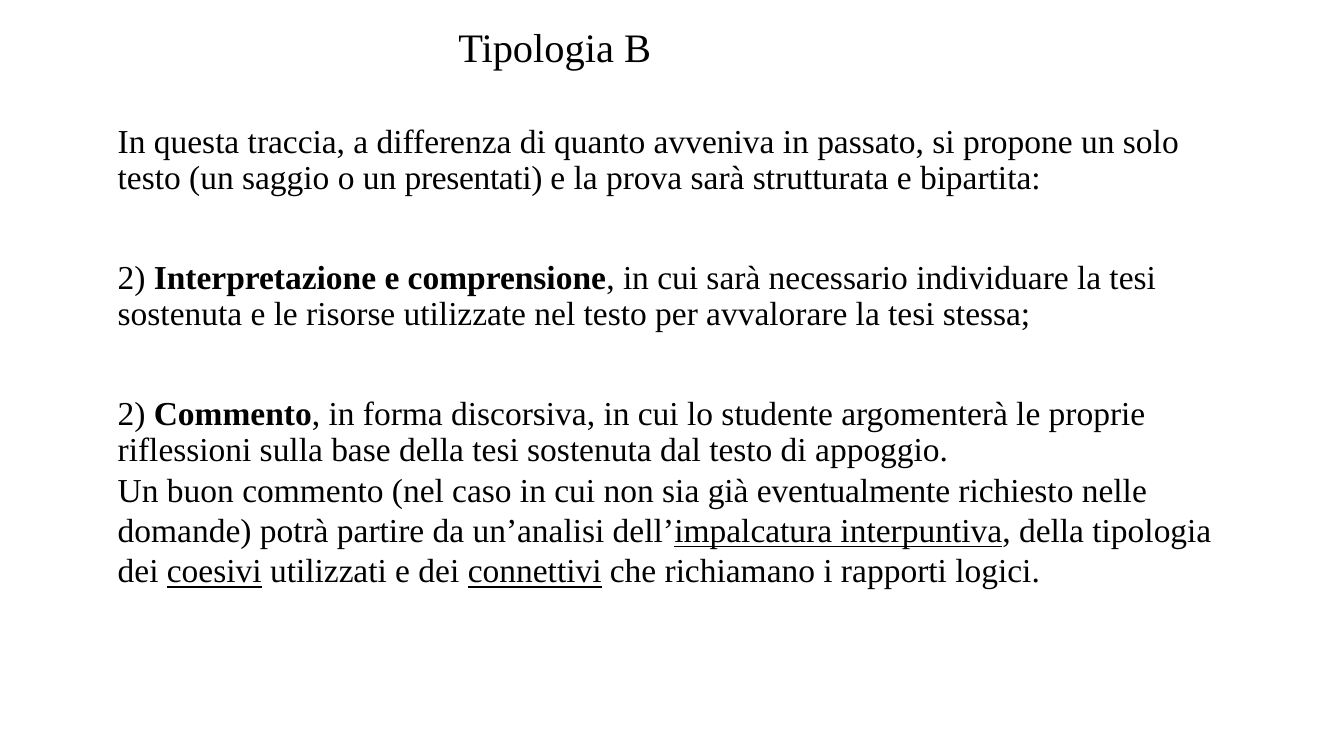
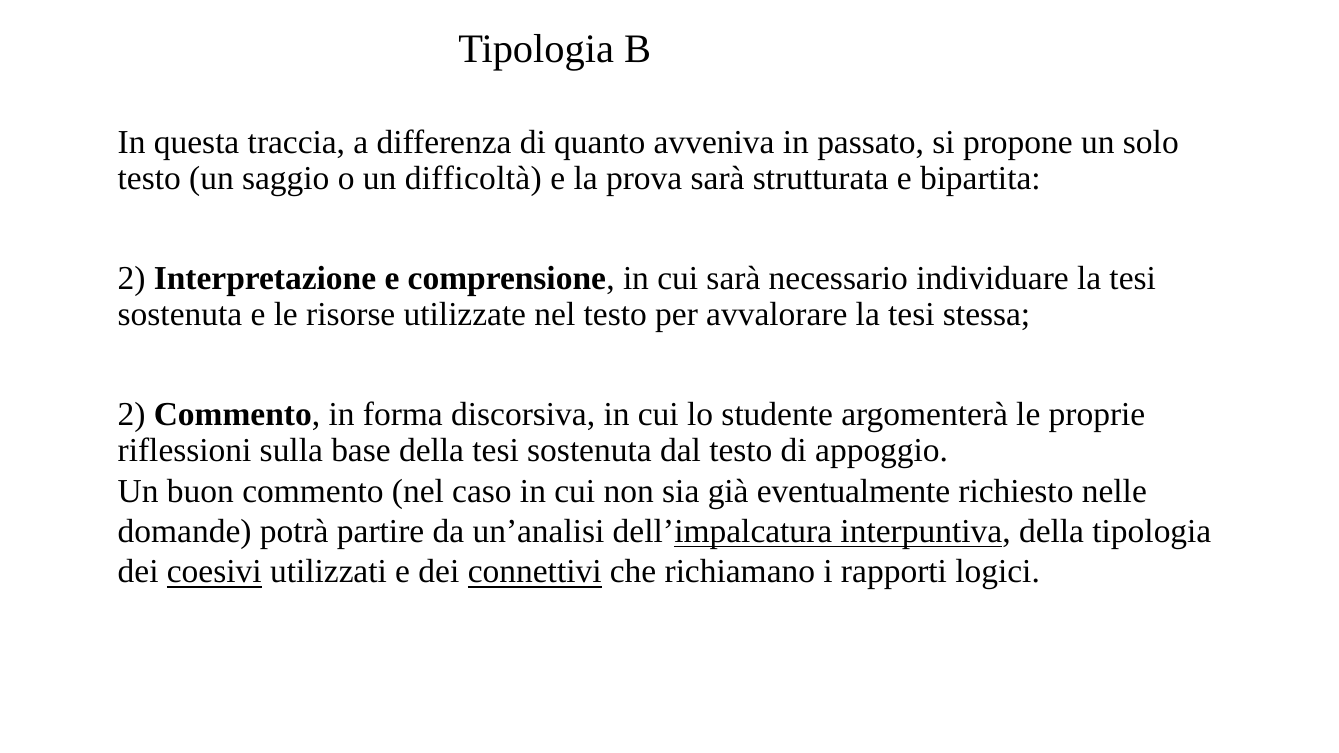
presentati: presentati -> difficoltà
